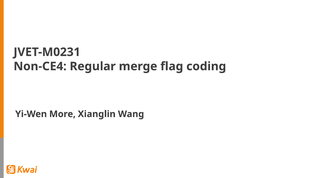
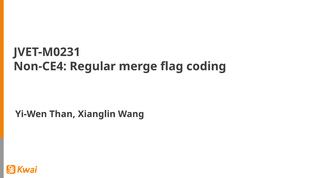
More: More -> Than
